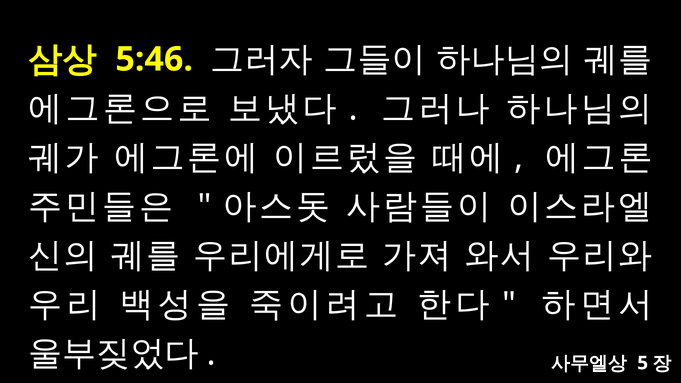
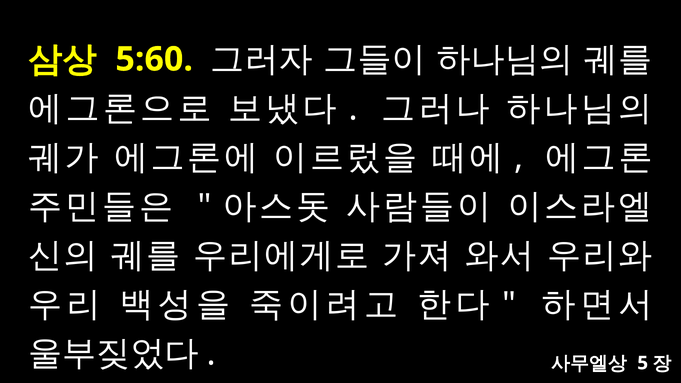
5:46: 5:46 -> 5:60
